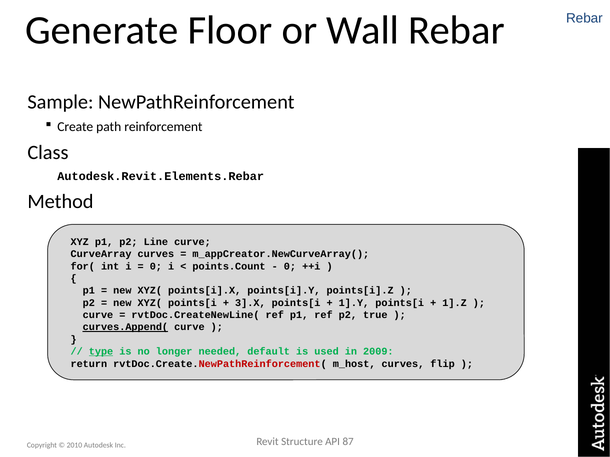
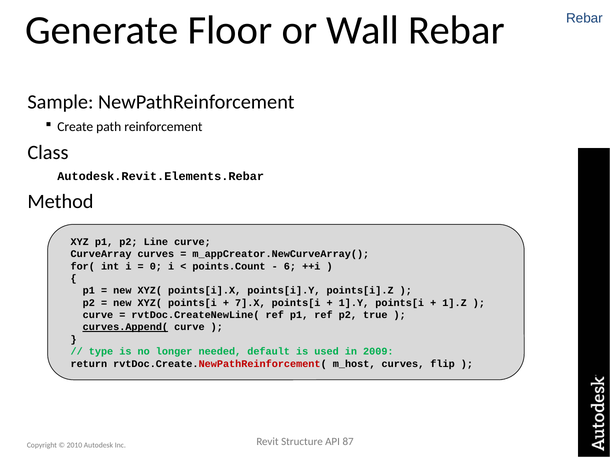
0 at (290, 266): 0 -> 6
3].X: 3].X -> 7].X
type underline: present -> none
